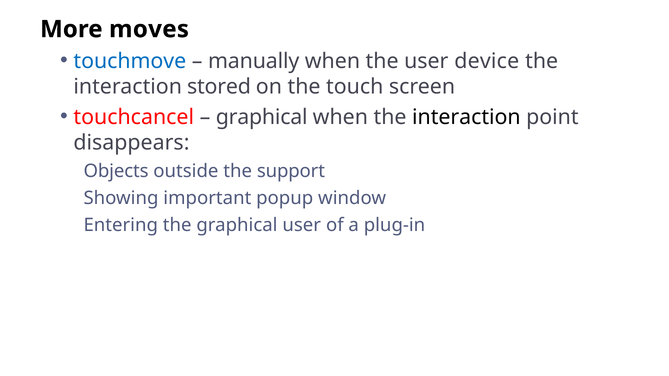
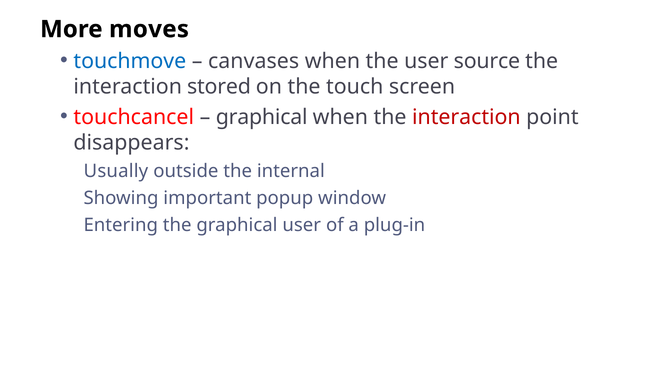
manually: manually -> canvases
device: device -> source
interaction at (466, 117) colour: black -> red
Objects: Objects -> Usually
support: support -> internal
